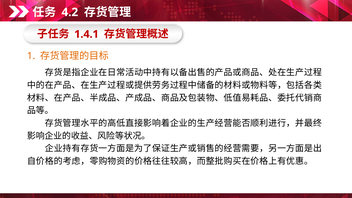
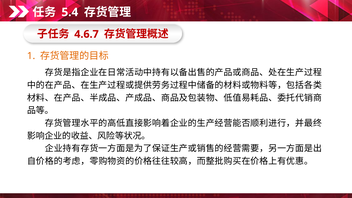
4.2: 4.2 -> 5.4
1.4.1: 1.4.1 -> 4.6.7
